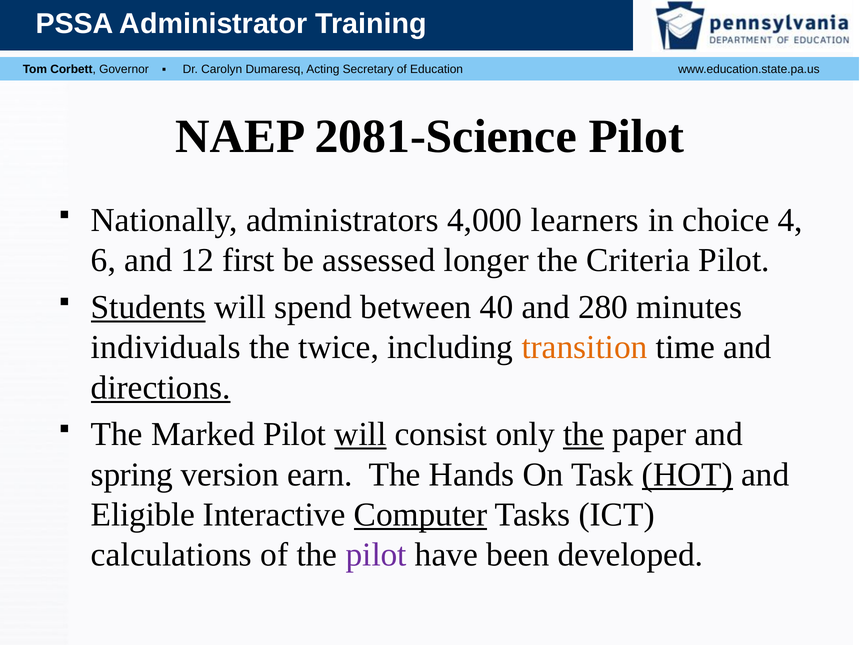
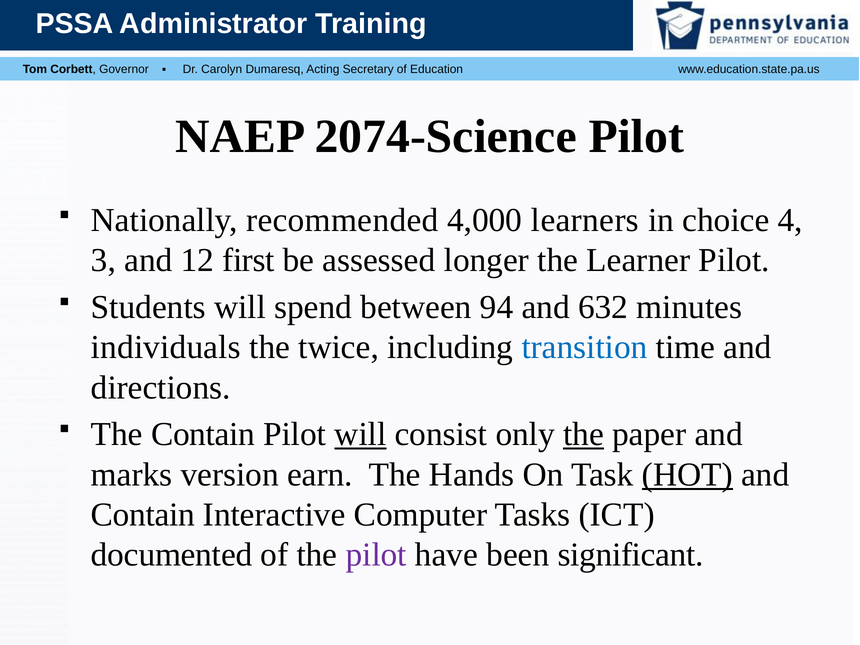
2081-Science: 2081-Science -> 2074-Science
administrators: administrators -> recommended
6: 6 -> 3
Criteria: Criteria -> Learner
Students underline: present -> none
40: 40 -> 94
280: 280 -> 632
transition colour: orange -> blue
directions underline: present -> none
The Marked: Marked -> Contain
spring: spring -> marks
Eligible at (143, 515): Eligible -> Contain
Computer underline: present -> none
calculations: calculations -> documented
developed: developed -> significant
